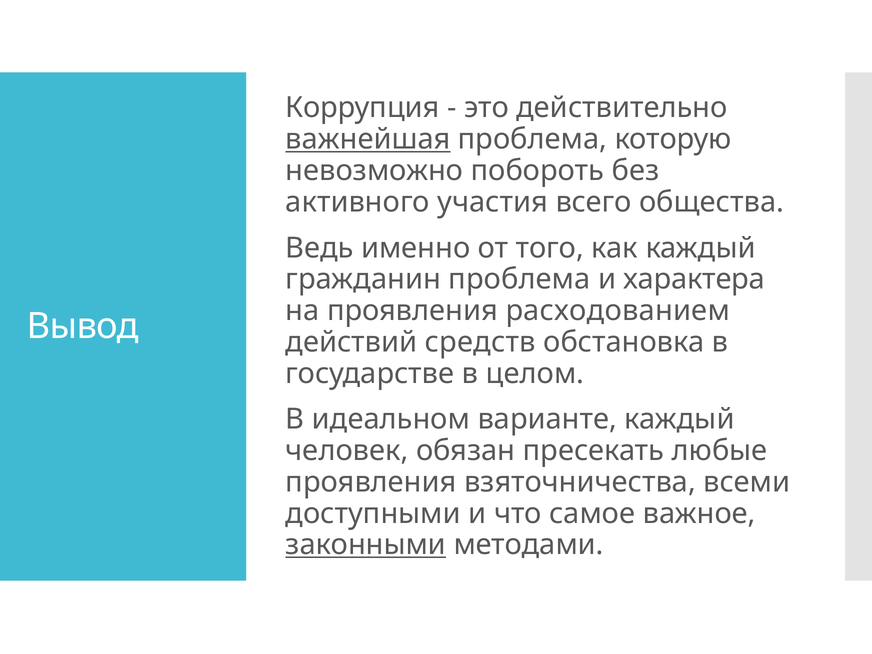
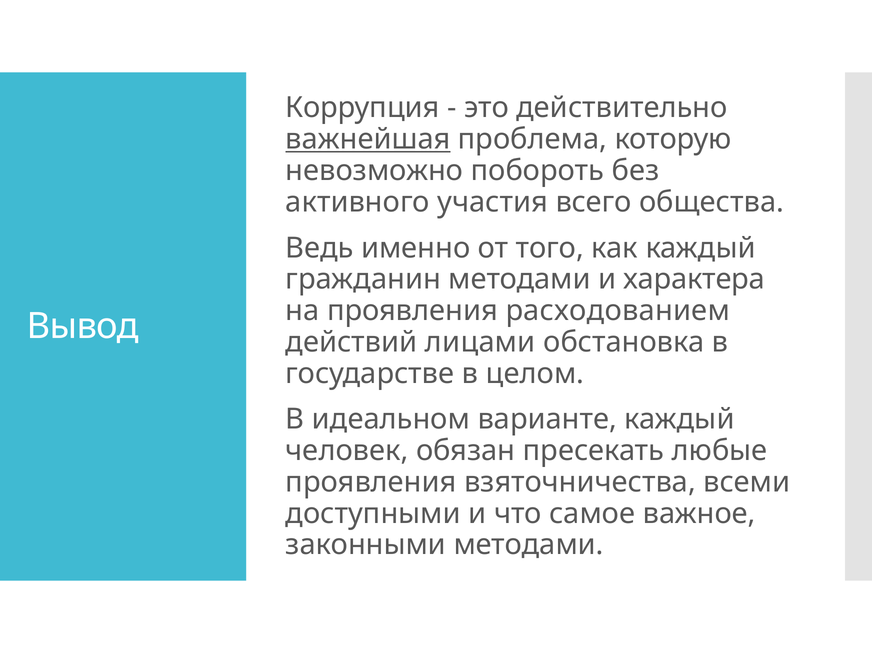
гражданин проблема: проблема -> методами
средств: средств -> лицами
законными underline: present -> none
